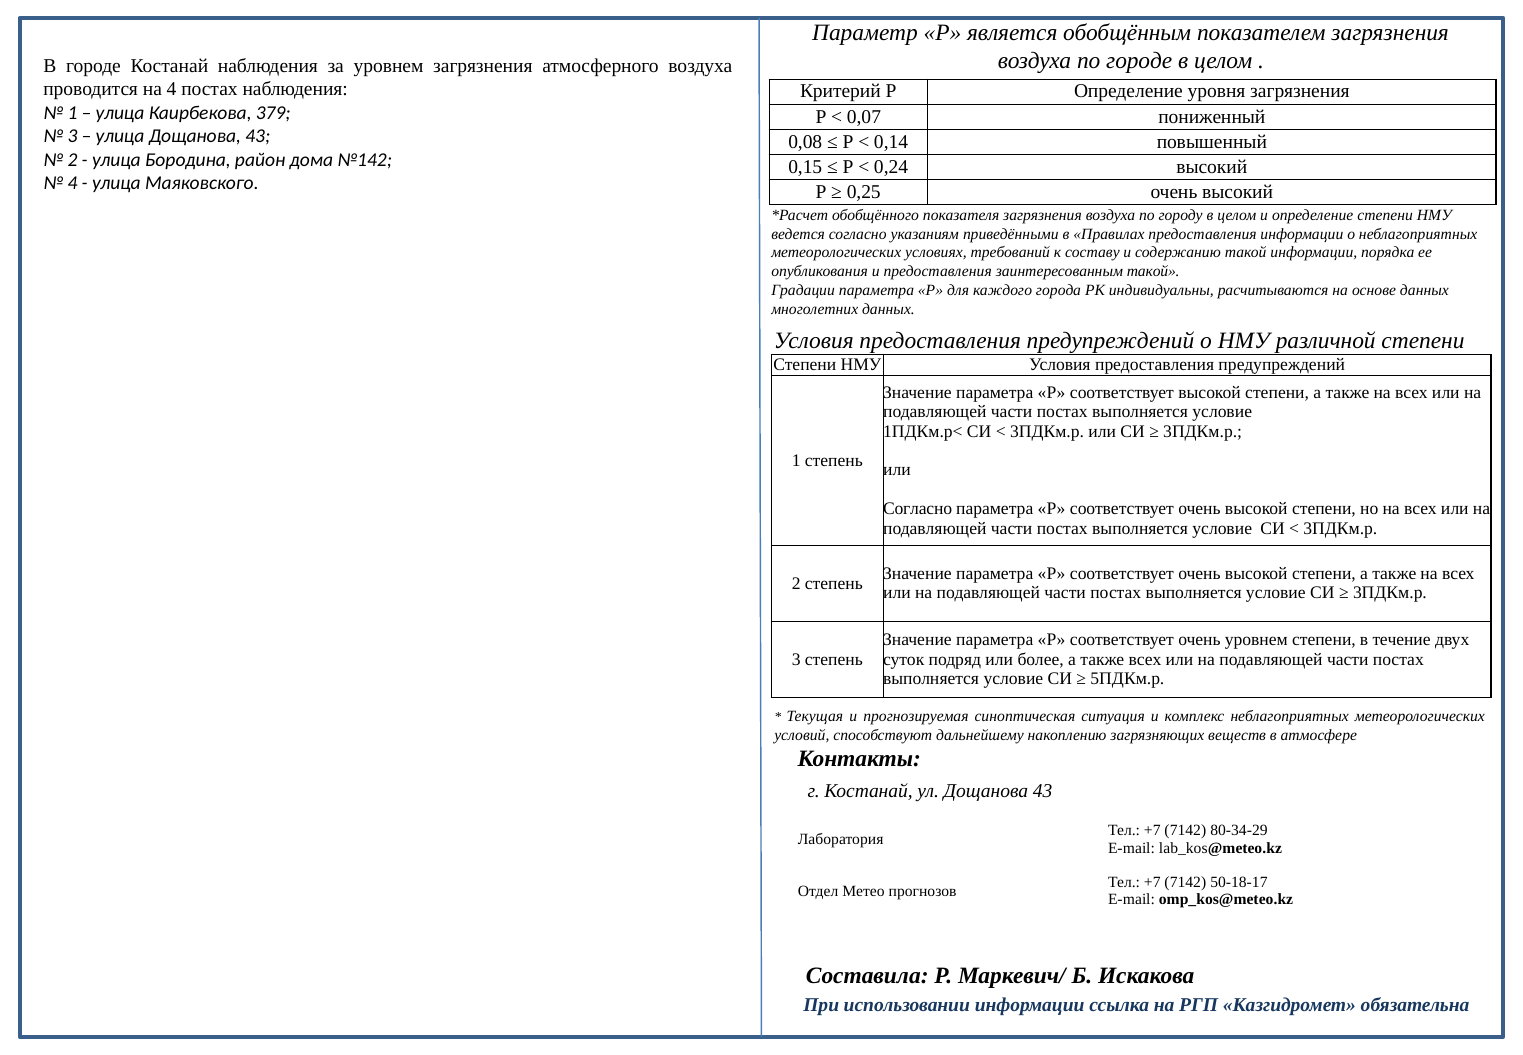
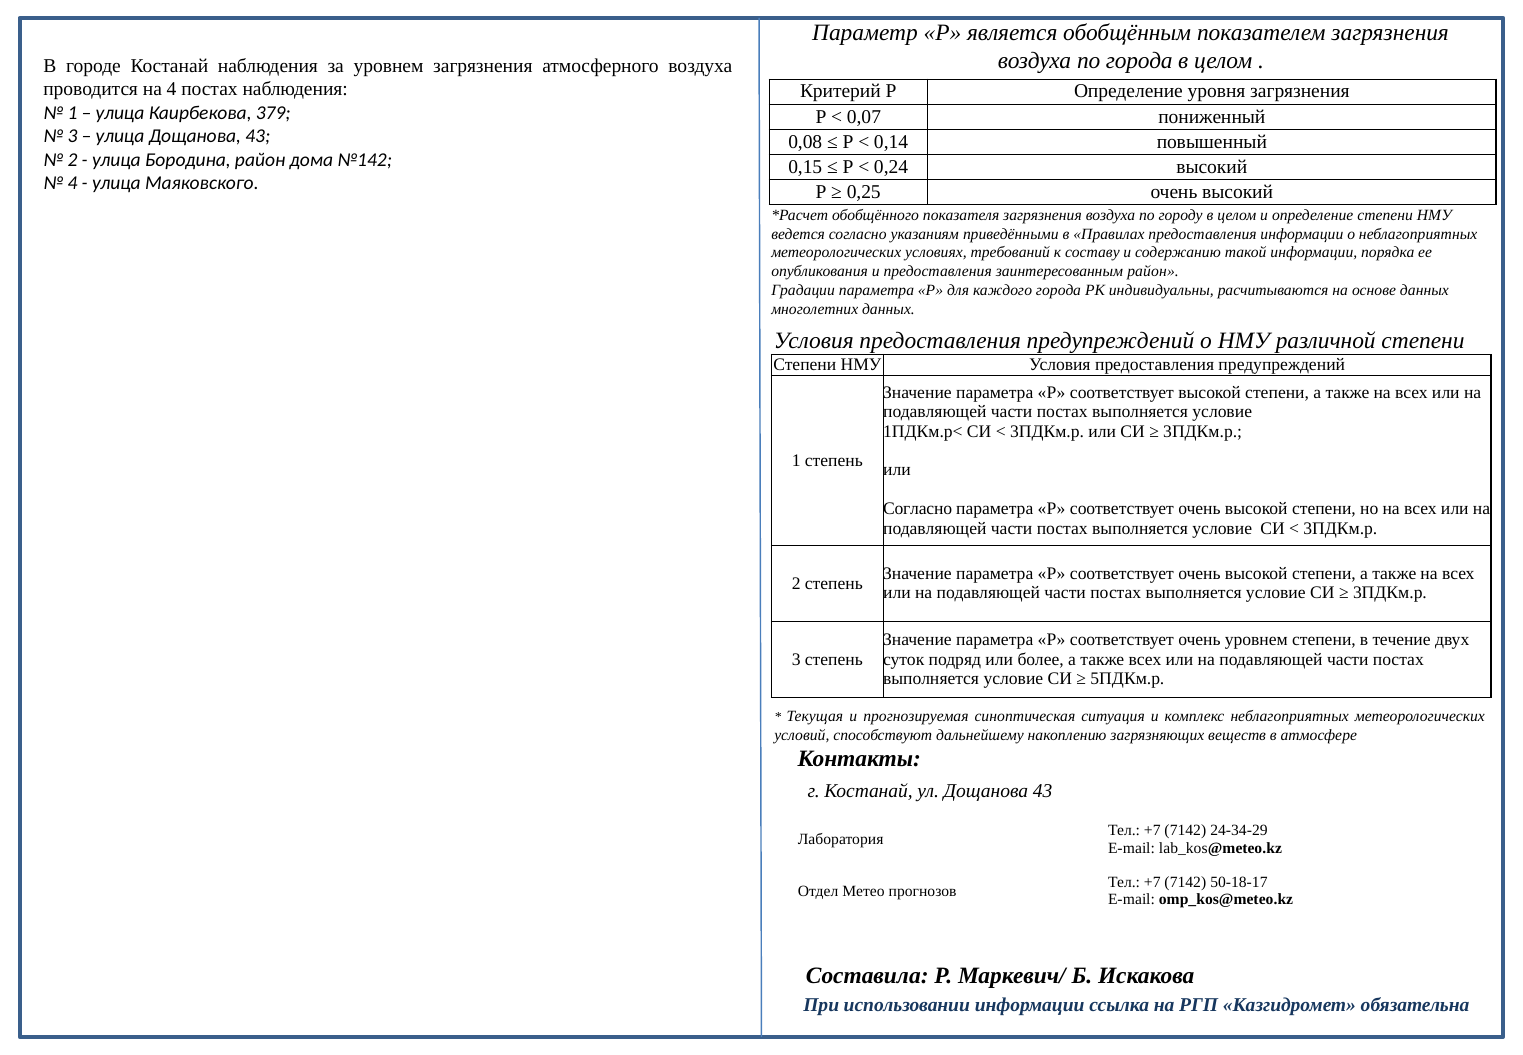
по городе: городе -> города
заинтересованным такой: такой -> район
80-34-29: 80-34-29 -> 24-34-29
